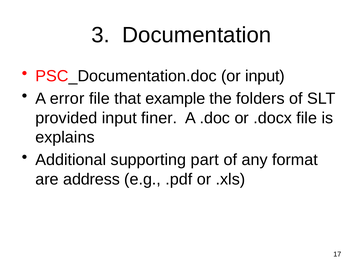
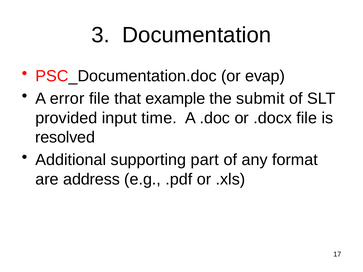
or input: input -> evap
folders: folders -> submit
finer: finer -> time
explains: explains -> resolved
